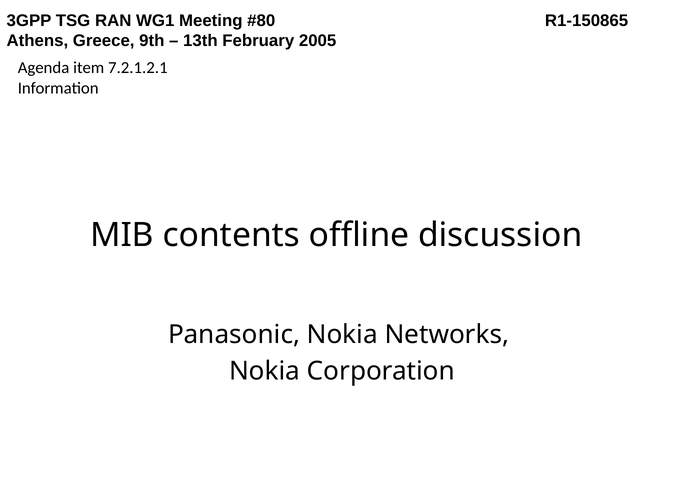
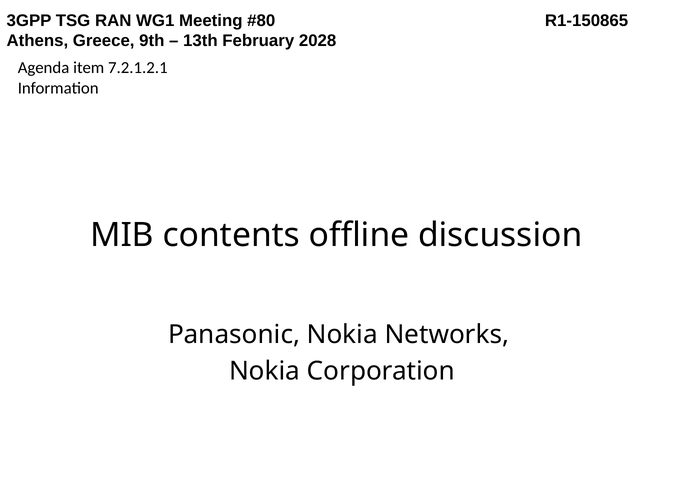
2005: 2005 -> 2028
